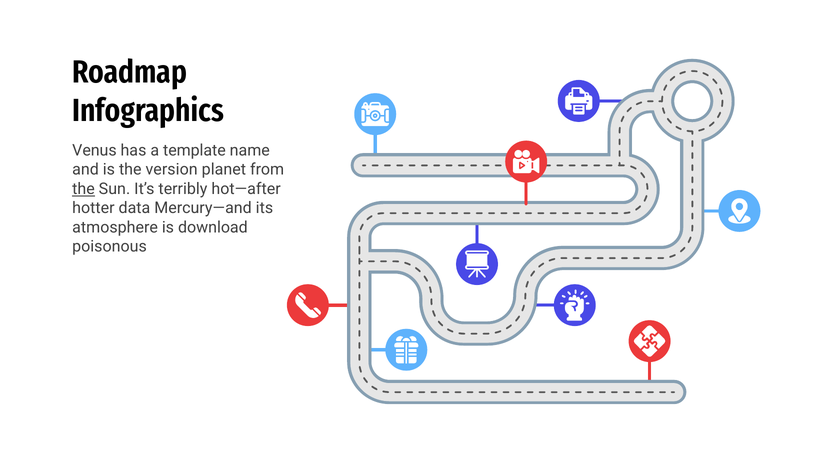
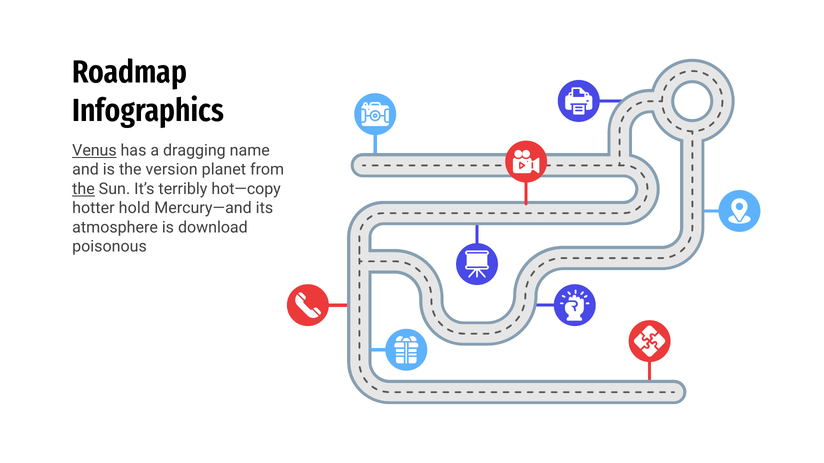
Venus underline: none -> present
template: template -> dragging
hot—after: hot—after -> hot—copy
data: data -> hold
